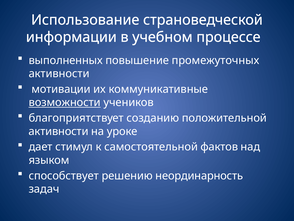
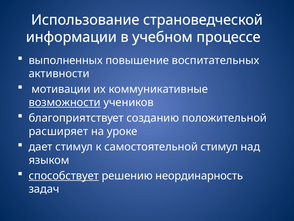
промежуточных: промежуточных -> воспитательных
активности at (58, 131): активности -> расширяет
самостоятельной фактов: фактов -> стимул
способствует underline: none -> present
